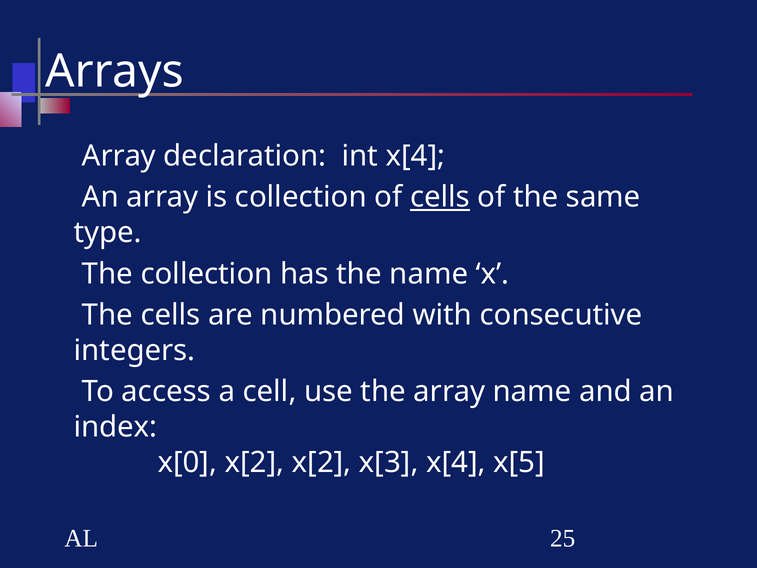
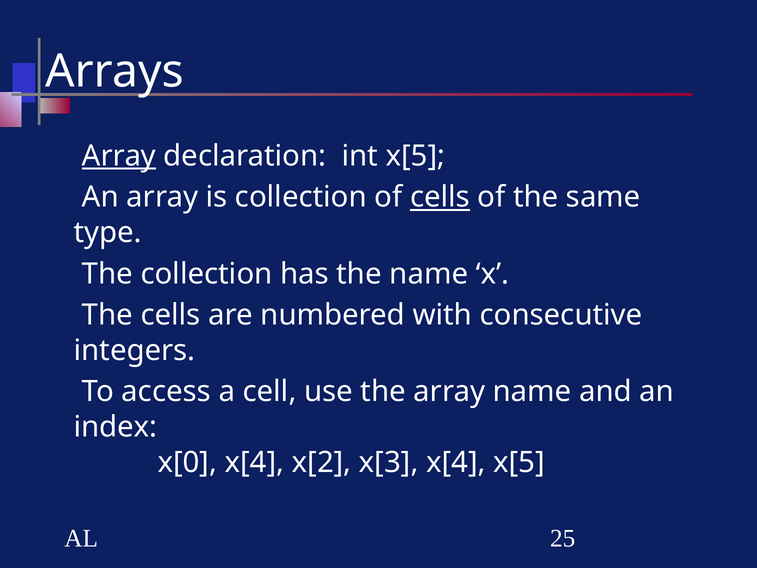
Array at (119, 156) underline: none -> present
int x[4: x[4 -> x[5
x[0 x[2: x[2 -> x[4
